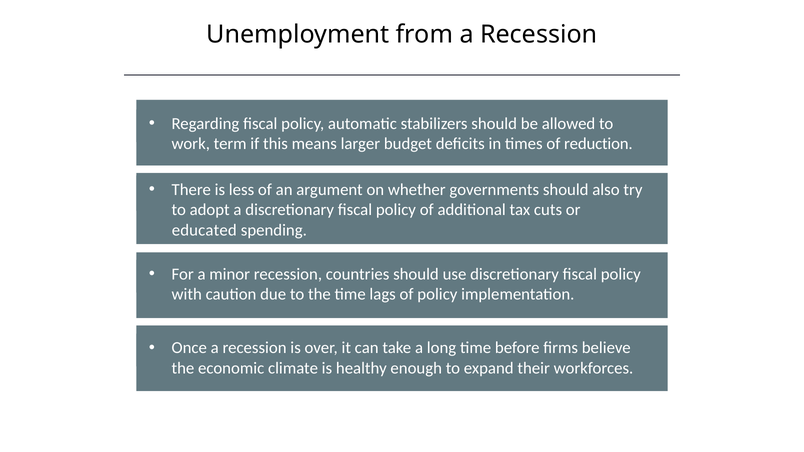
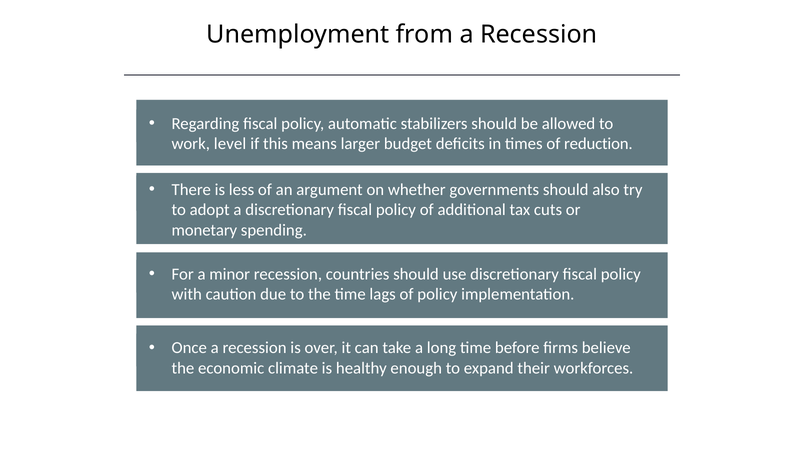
term: term -> level
educated: educated -> monetary
